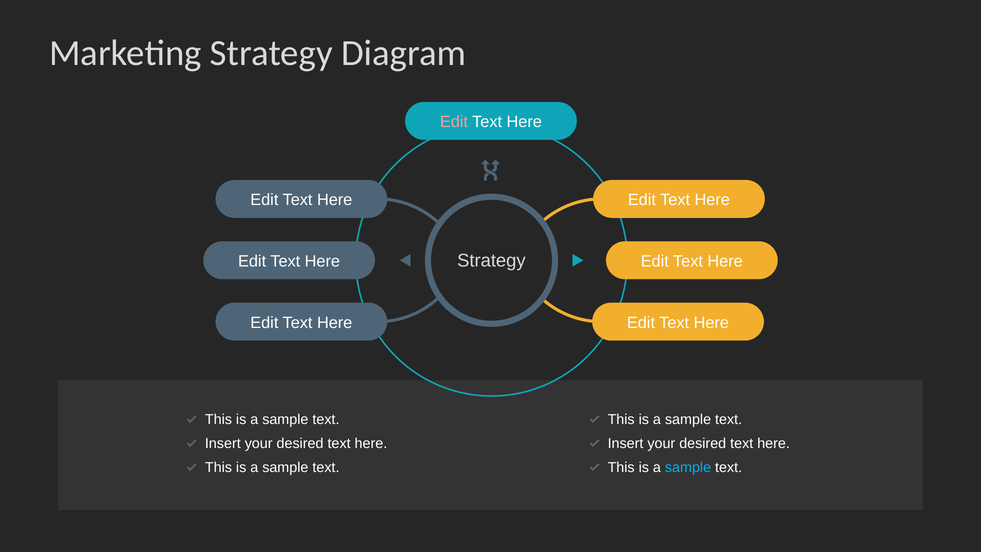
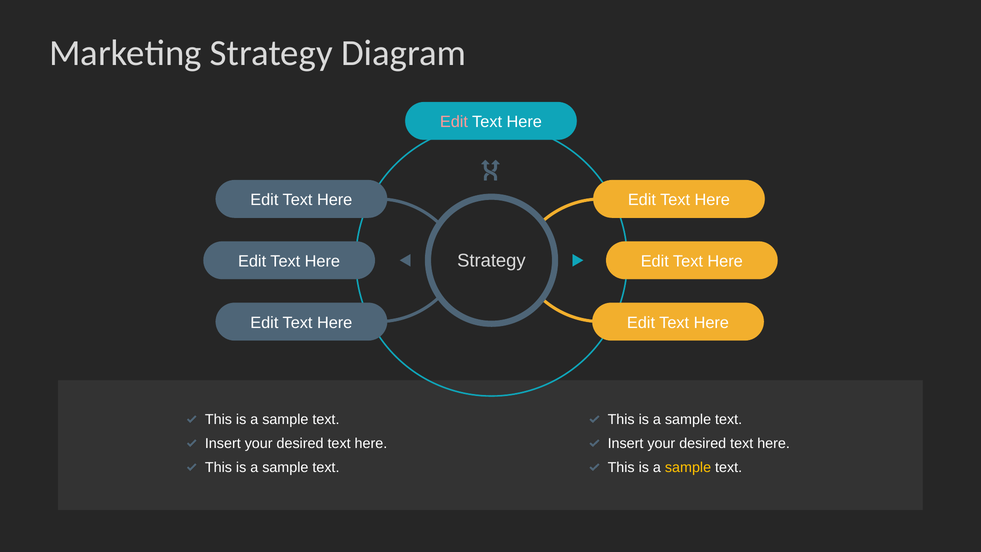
sample at (688, 468) colour: light blue -> yellow
